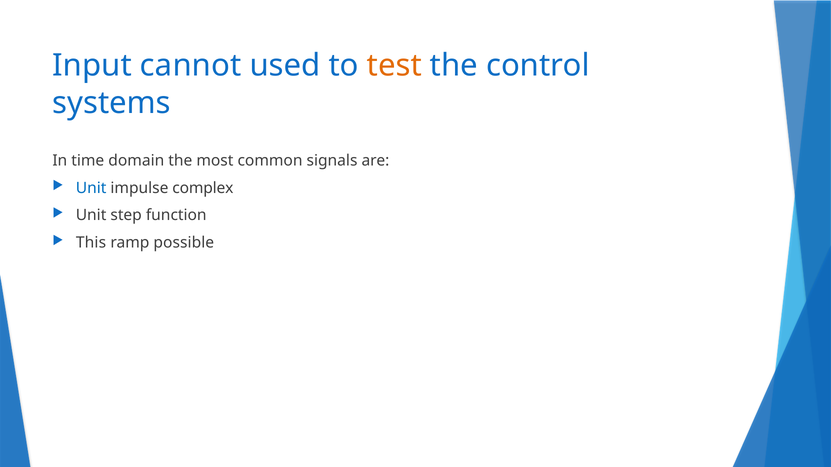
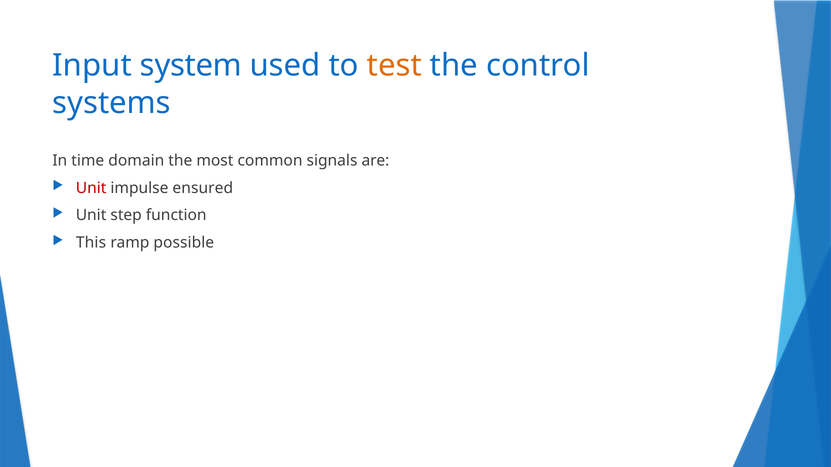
cannot: cannot -> system
Unit at (91, 188) colour: blue -> red
complex: complex -> ensured
